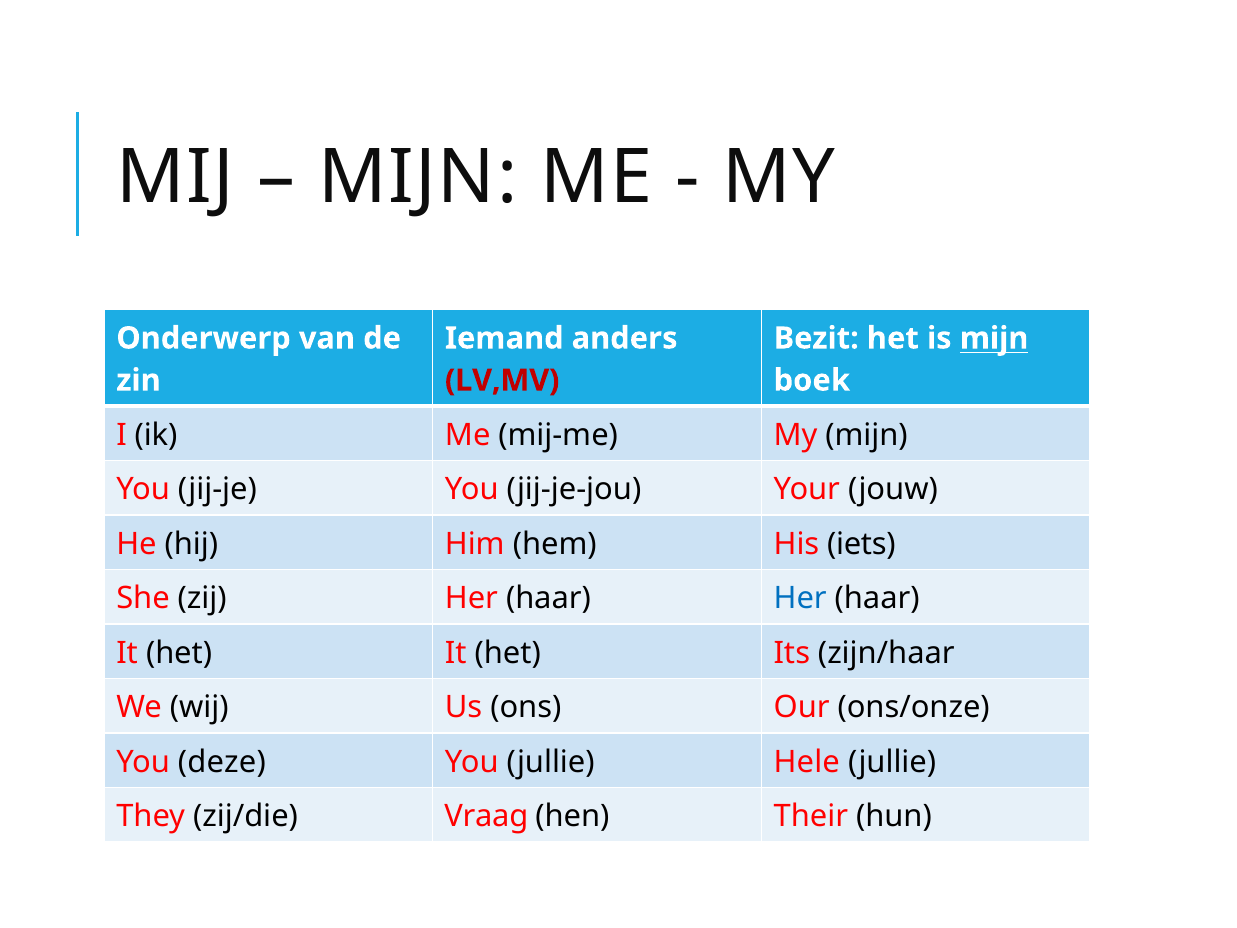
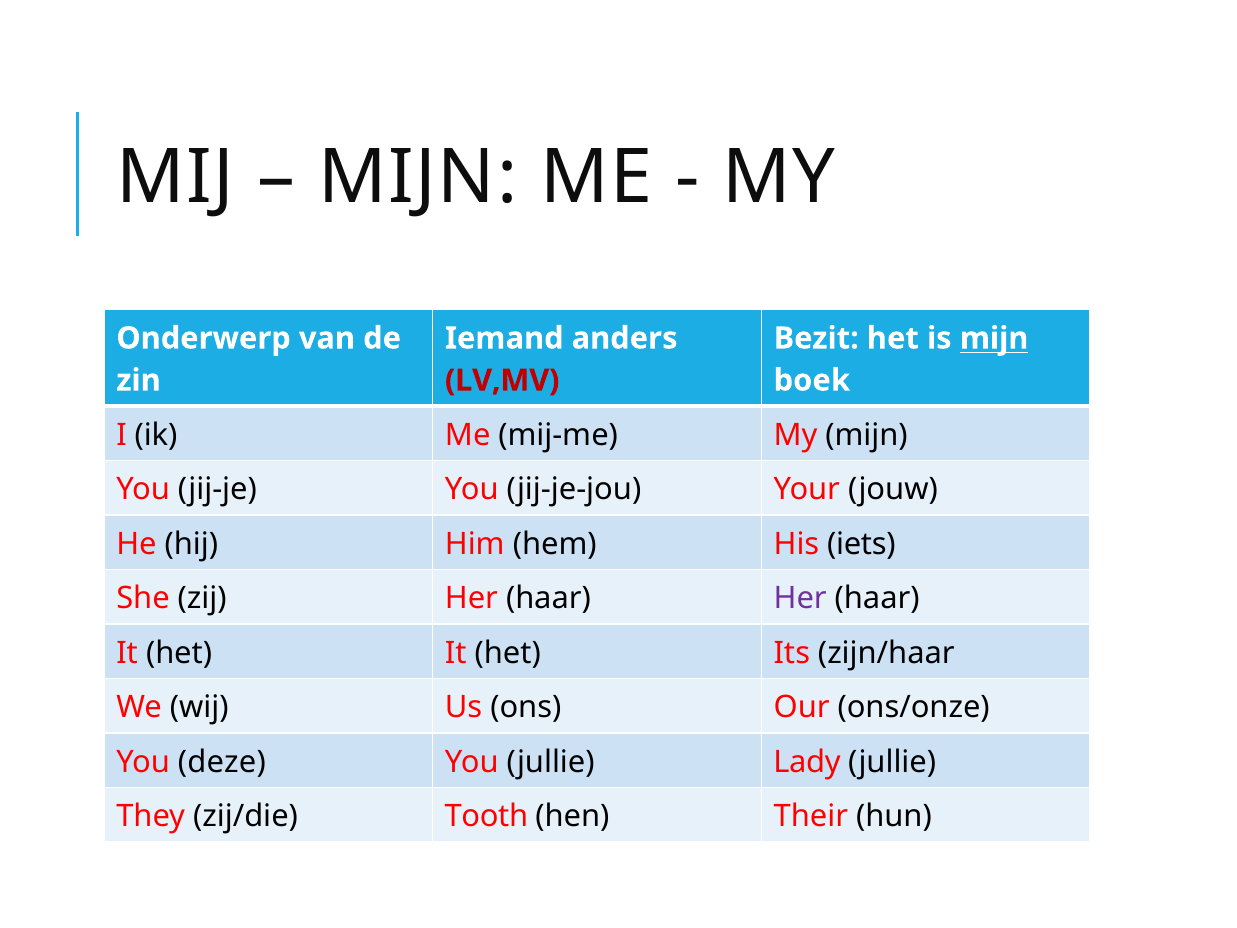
Her at (800, 598) colour: blue -> purple
Hele: Hele -> Lady
Vraag: Vraag -> Tooth
